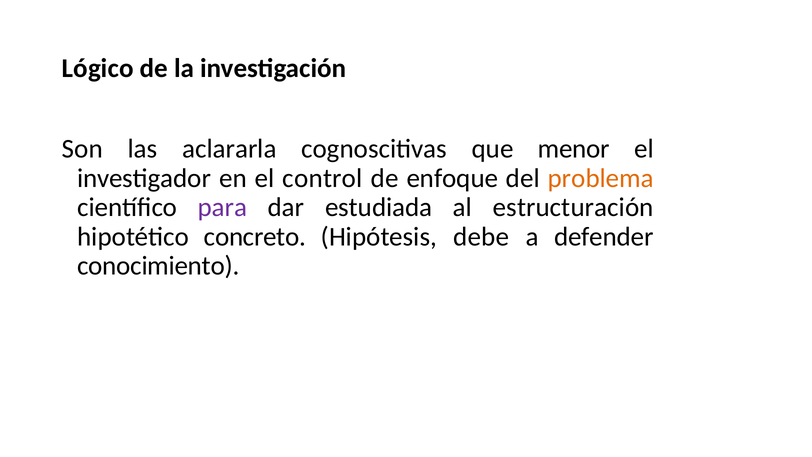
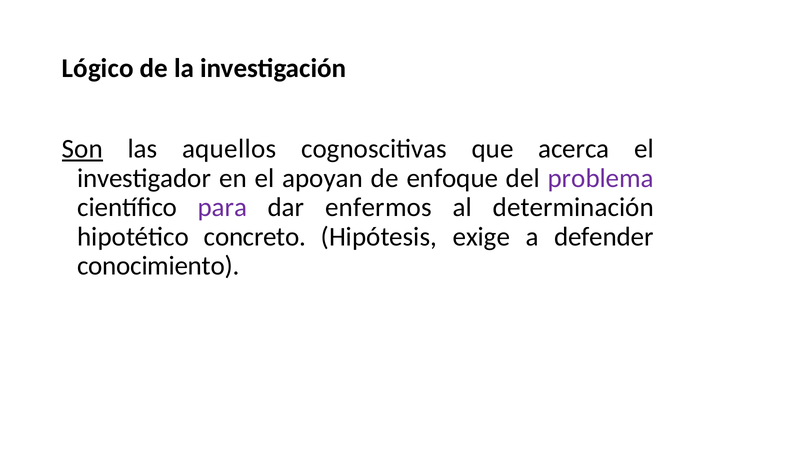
Son underline: none -> present
aclararla: aclararla -> aquellos
menor: menor -> acerca
control: control -> apoyan
problema colour: orange -> purple
estudiada: estudiada -> enfermos
estructuración: estructuración -> determinación
debe: debe -> exige
